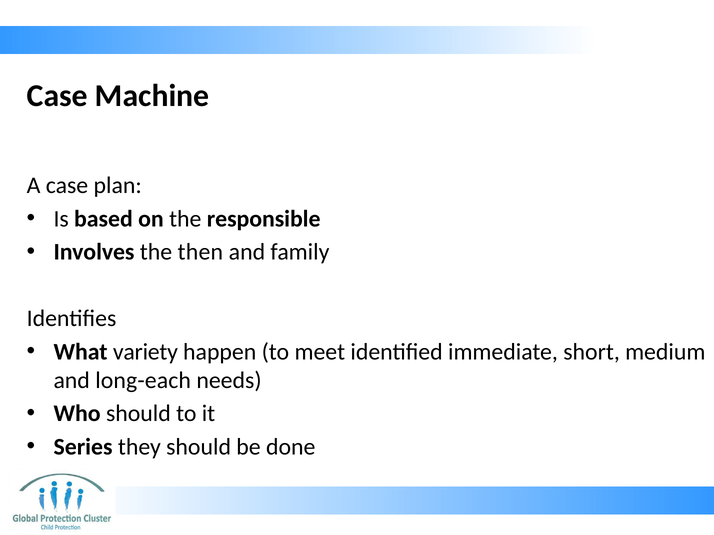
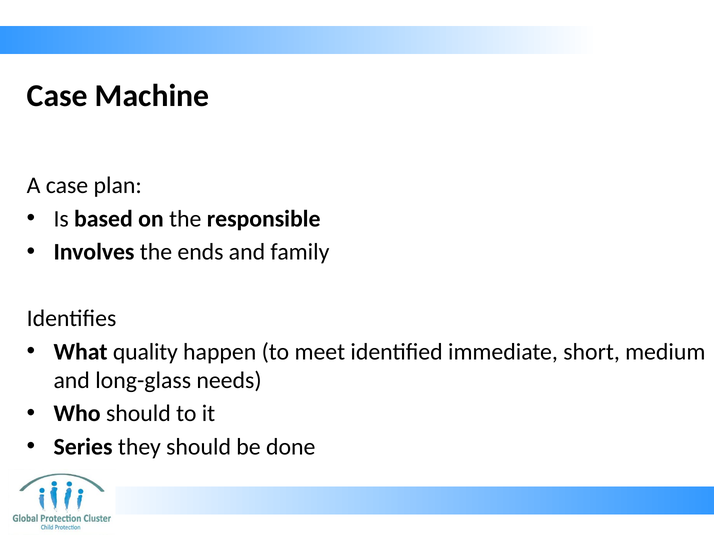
then: then -> ends
variety: variety -> quality
long-each: long-each -> long-glass
